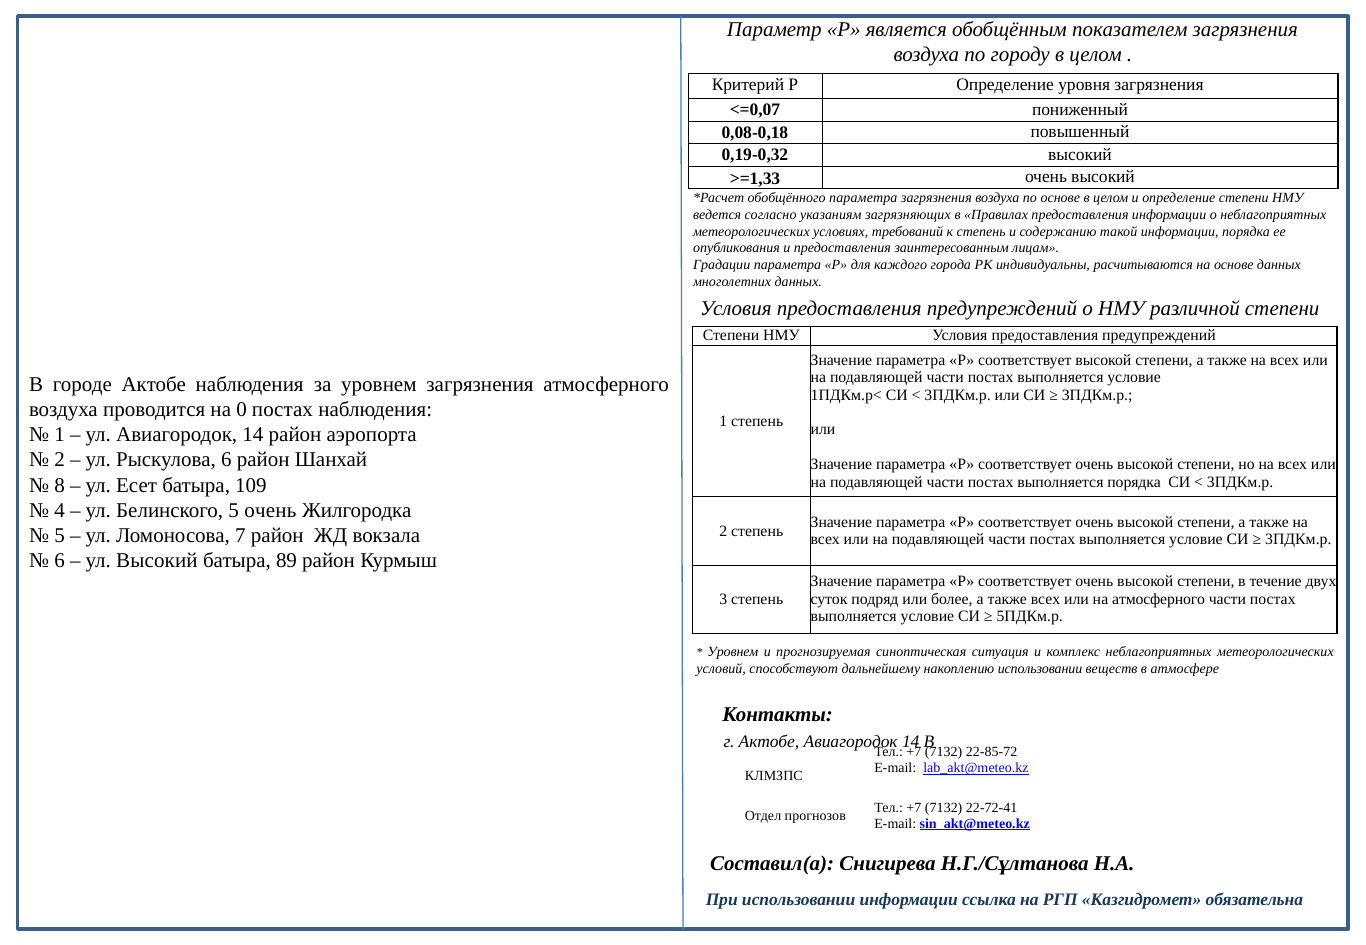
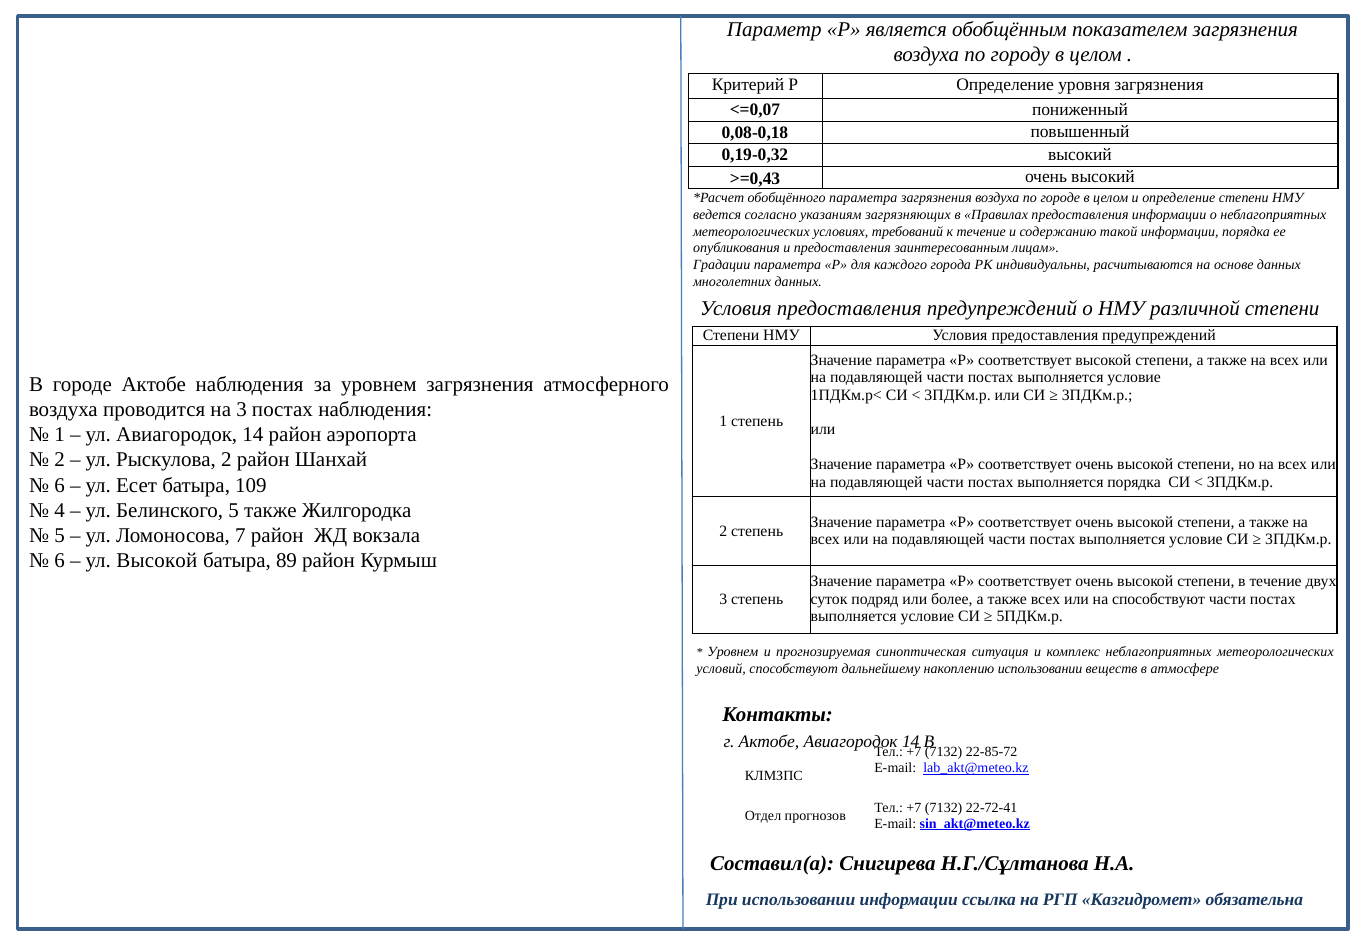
>=1,33: >=1,33 -> >=0,43
по основе: основе -> городе
к степень: степень -> течение
на 0: 0 -> 3
Рыскулова 6: 6 -> 2
8 at (60, 486): 8 -> 6
5 очень: очень -> также
ул Высокий: Высокий -> Высокой
на атмосферного: атмосферного -> способствуют
